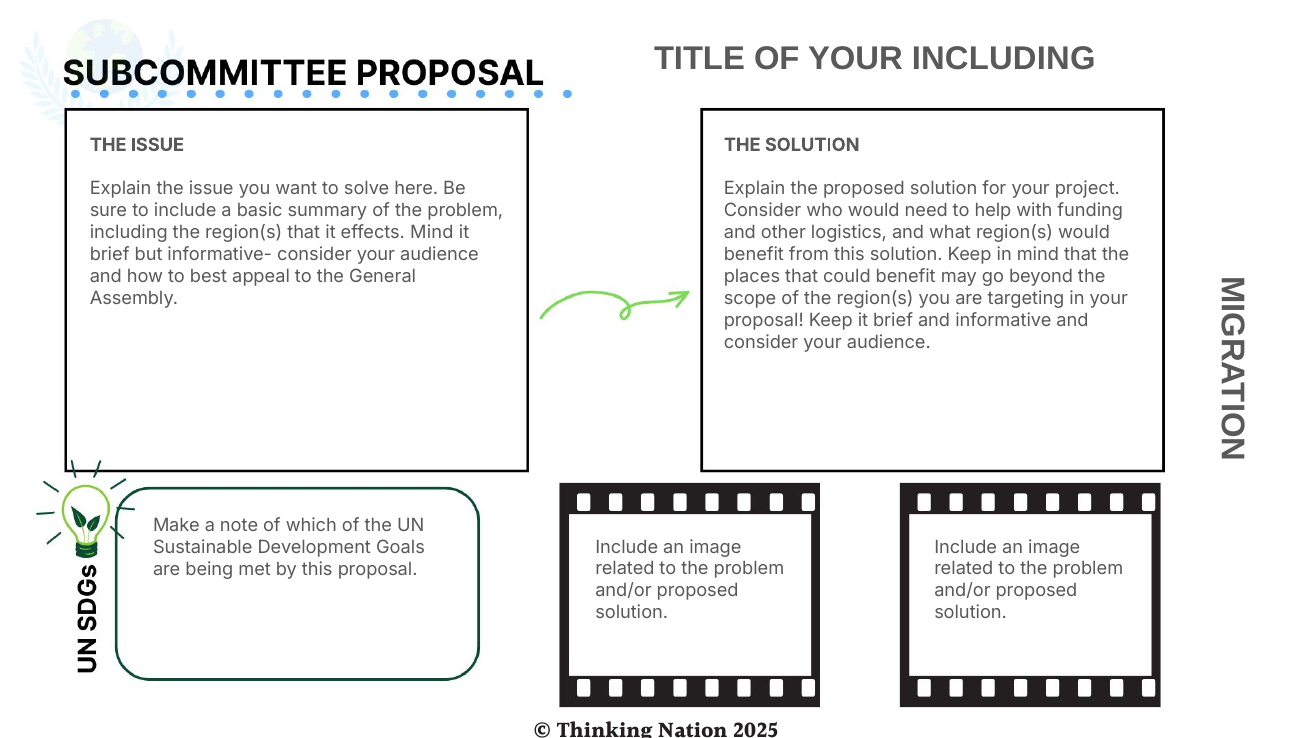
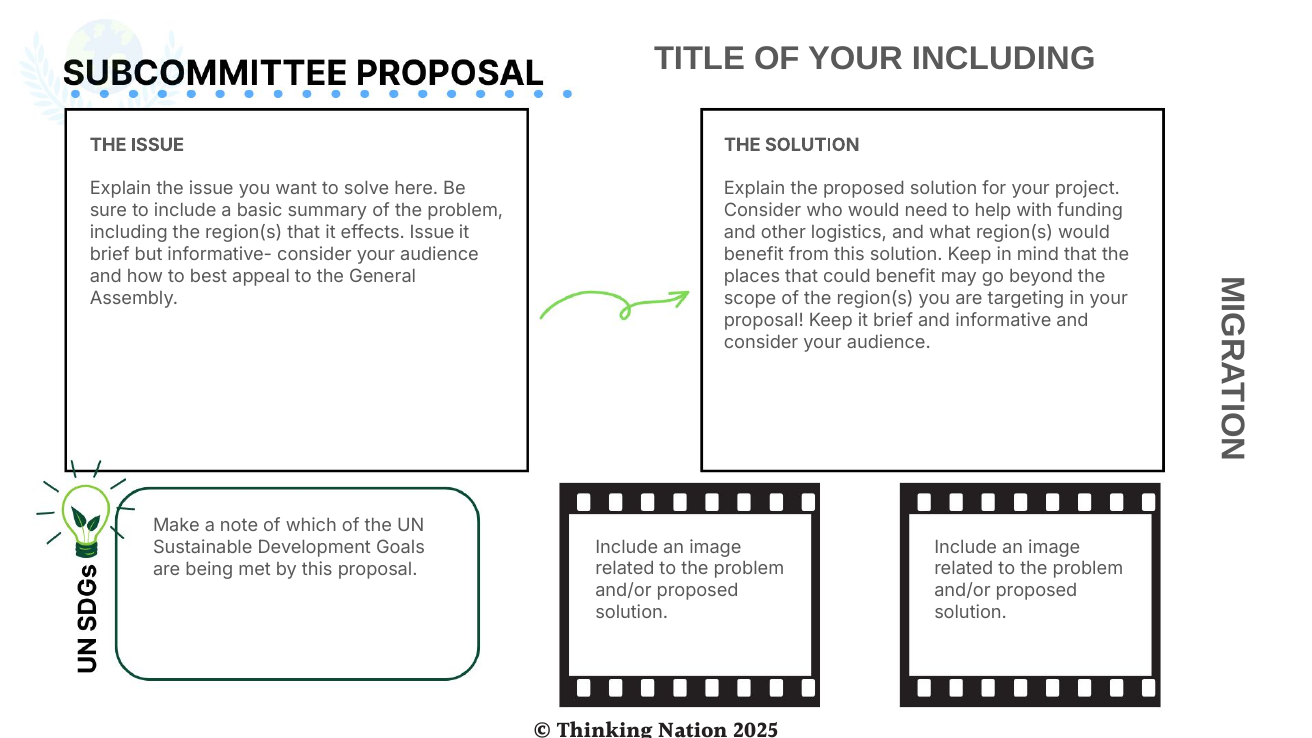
effects Mind: Mind -> Issue
